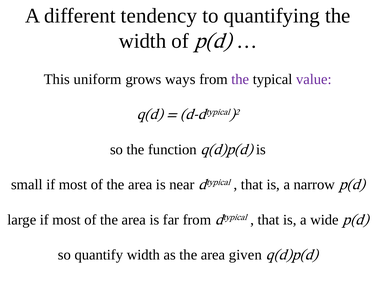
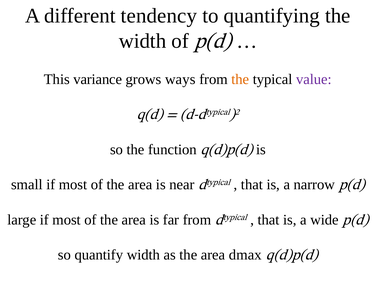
uniform: uniform -> variance
the at (240, 79) colour: purple -> orange
given: given -> dmax
